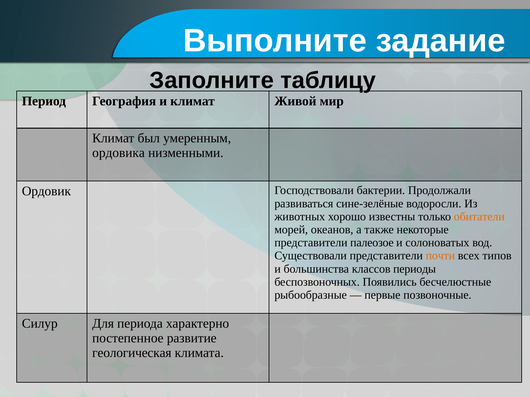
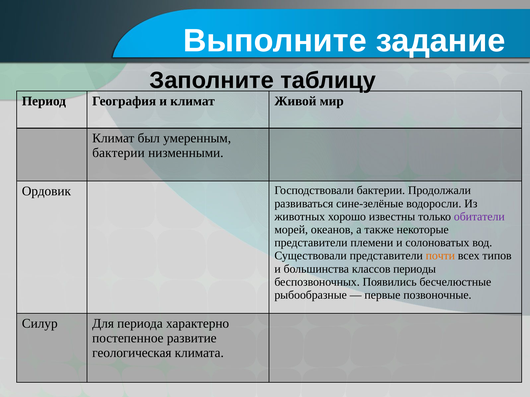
ордовика at (119, 153): ордовика -> бактерии
обитатели colour: orange -> purple
палеозое: палеозое -> племени
